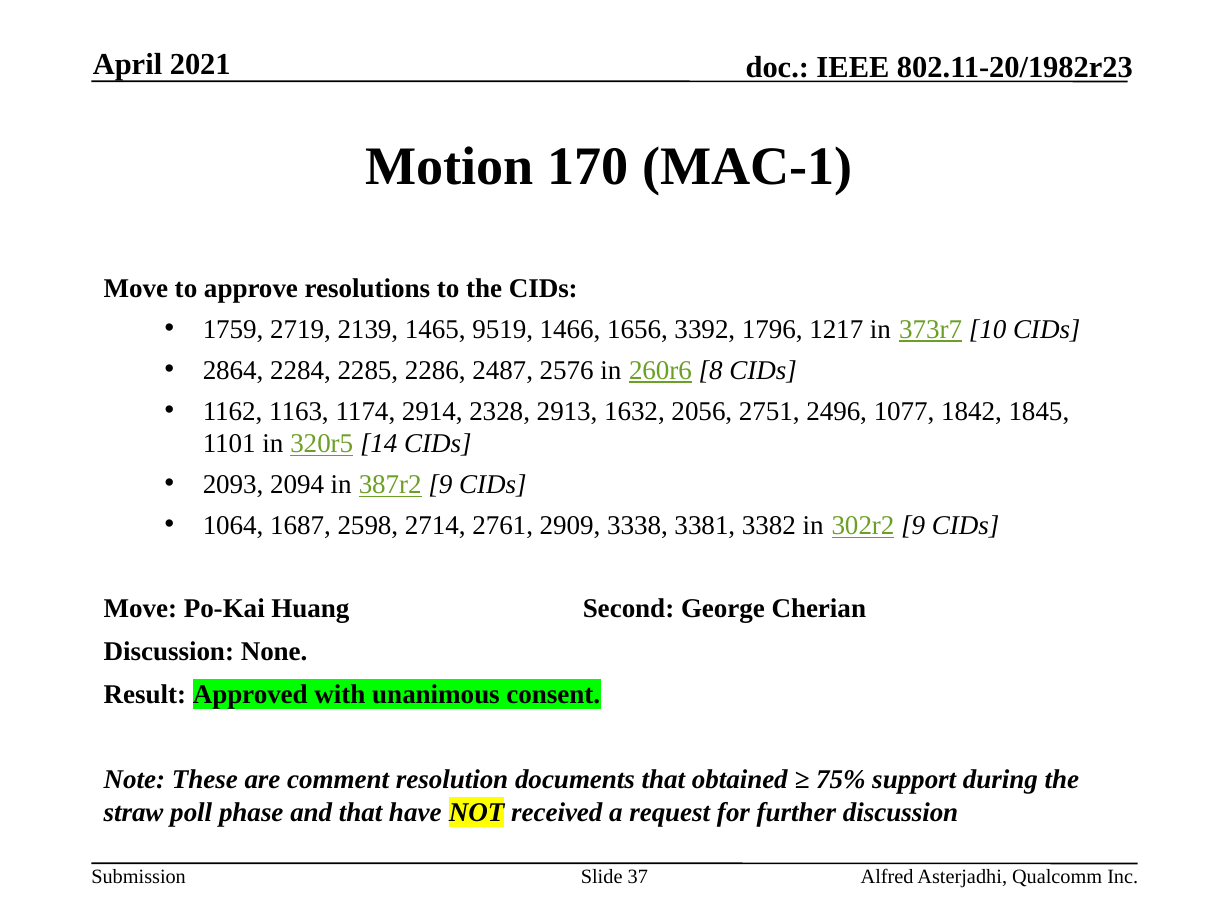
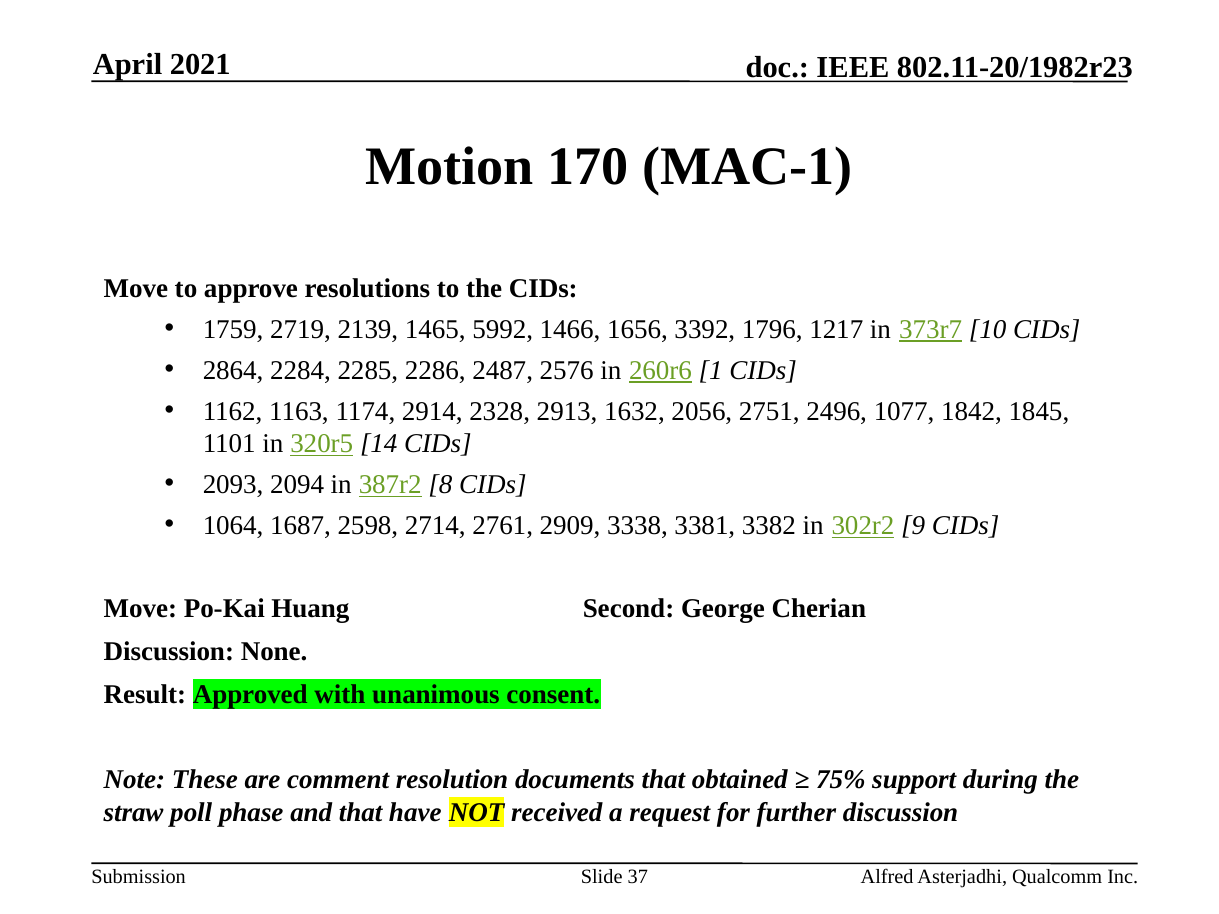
9519: 9519 -> 5992
8: 8 -> 1
387r2 9: 9 -> 8
